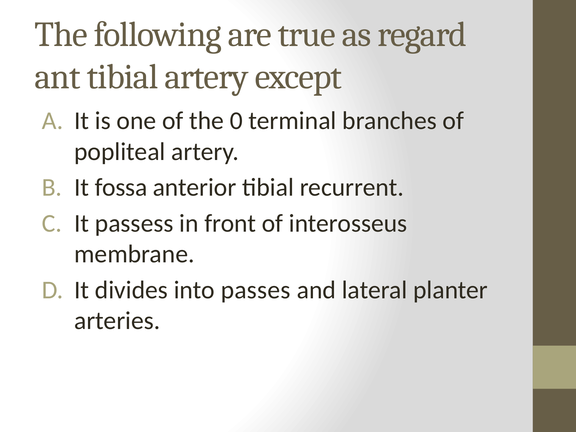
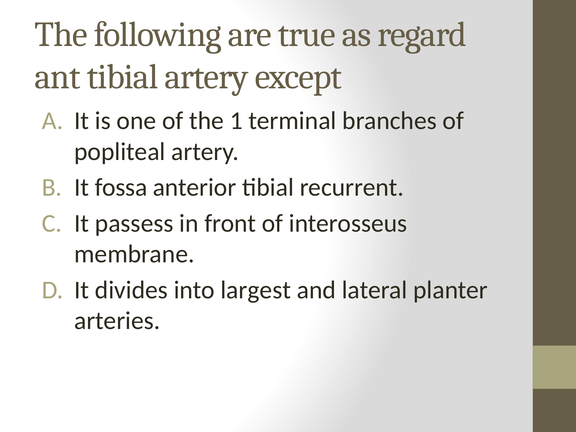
0: 0 -> 1
passes: passes -> largest
